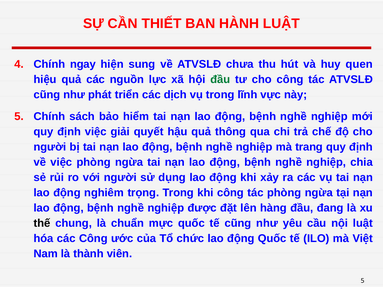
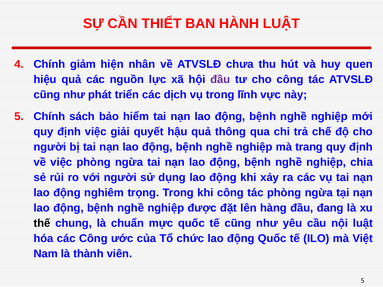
ngay: ngay -> giảm
sung: sung -> nhân
đầu at (220, 80) colour: green -> purple
